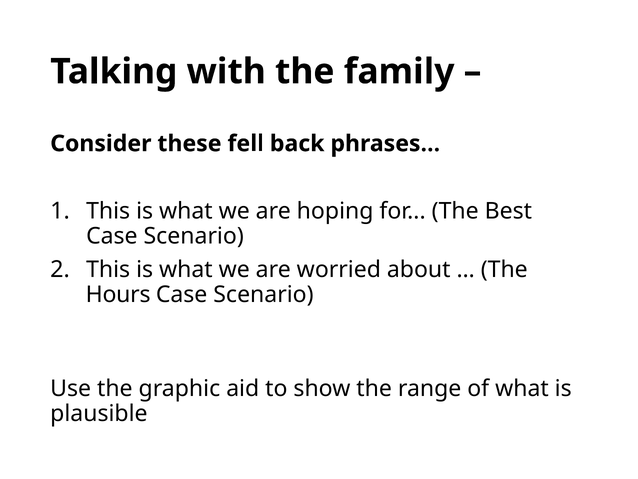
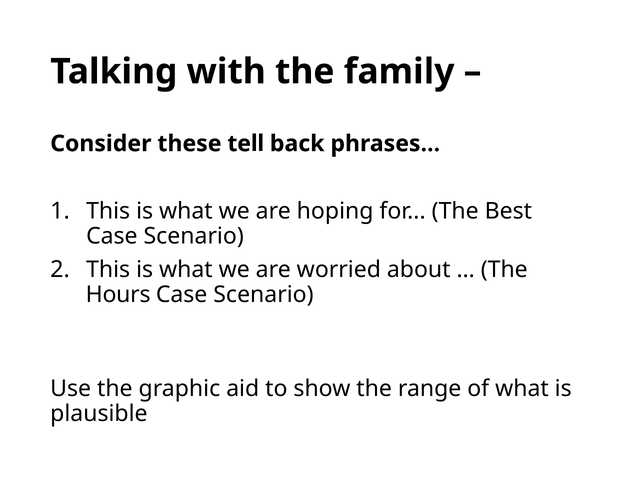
fell: fell -> tell
